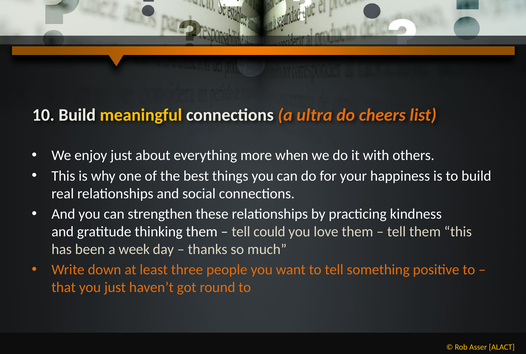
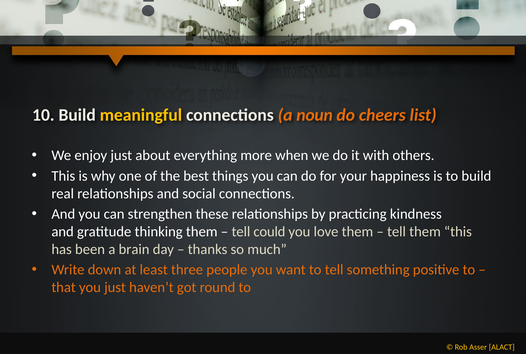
ultra: ultra -> noun
week: week -> brain
